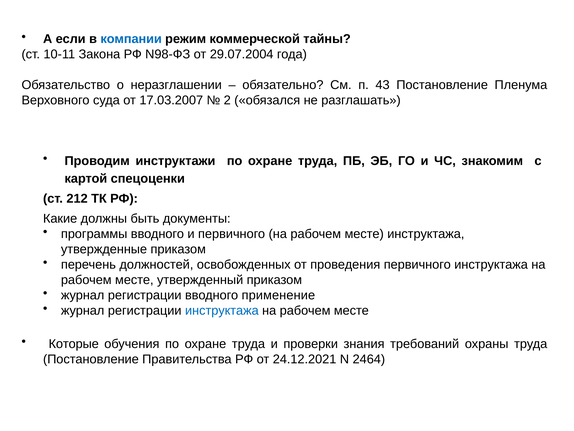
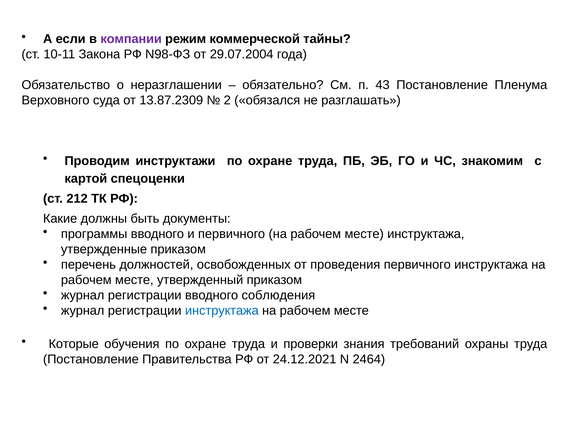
компании colour: blue -> purple
17.03.2007: 17.03.2007 -> 13.87.2309
применение: применение -> соблюдения
